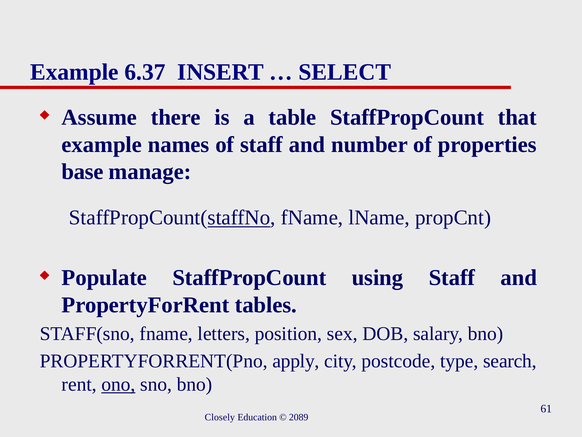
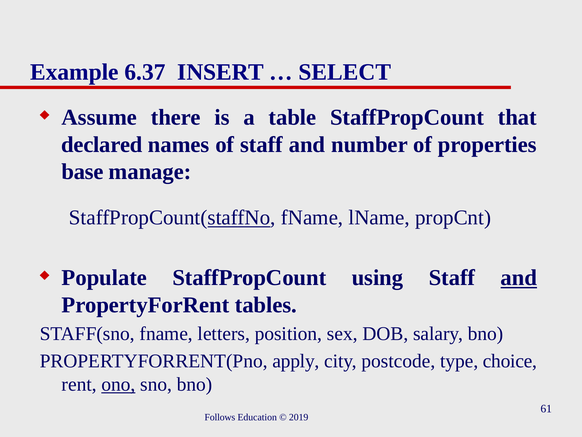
example at (102, 144): example -> declared
and at (519, 277) underline: none -> present
search: search -> choice
Closely: Closely -> Follows
2089: 2089 -> 2019
